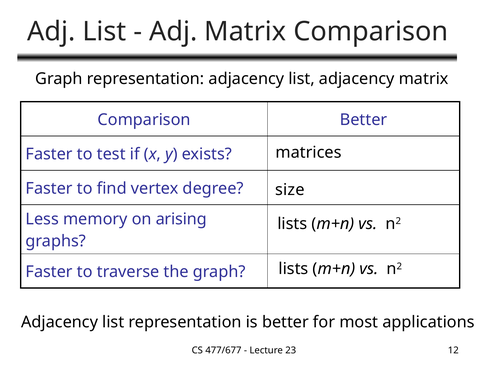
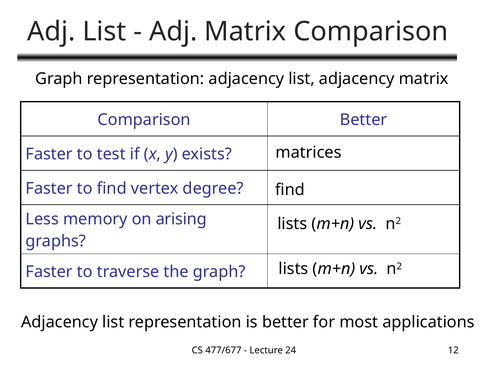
size at (290, 190): size -> find
23: 23 -> 24
